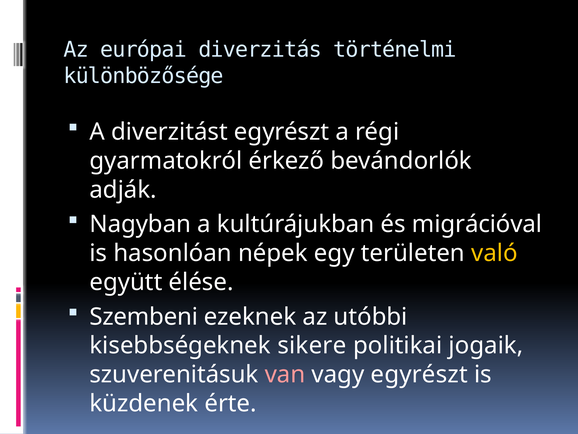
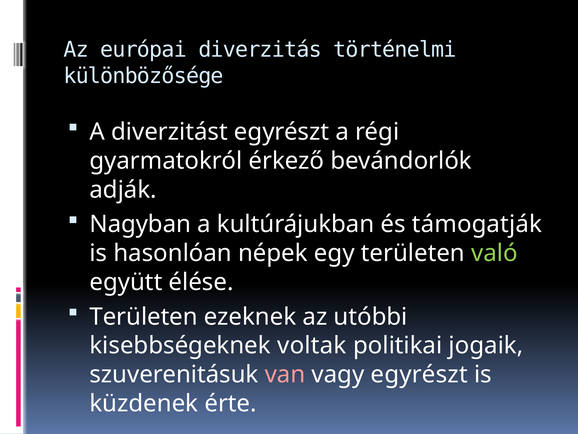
migrációval: migrációval -> támogatják
való colour: yellow -> light green
Szembeni at (144, 316): Szembeni -> Területen
sikere: sikere -> voltak
